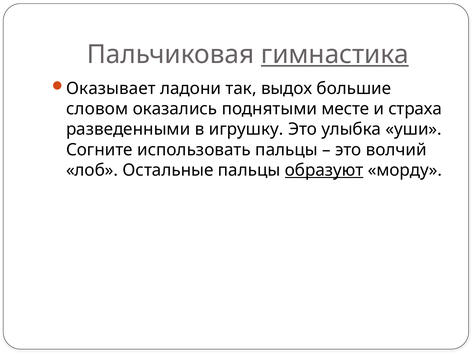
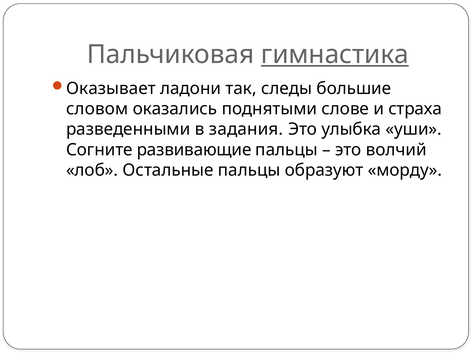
выдох: выдох -> следы
месте: месте -> слове
игрушку: игрушку -> задания
использовать: использовать -> развивающие
образуют underline: present -> none
